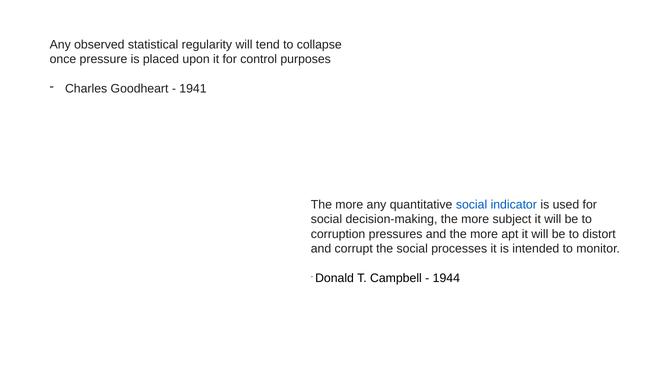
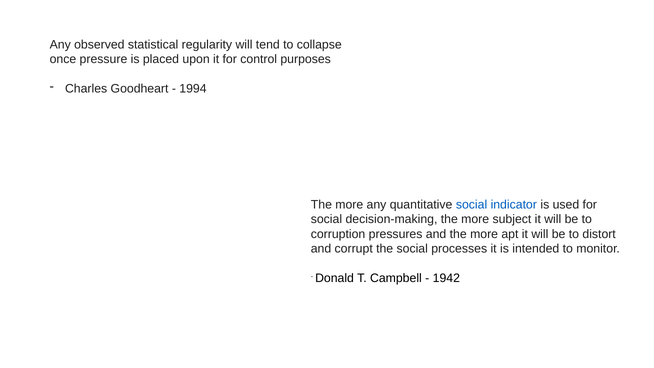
1941: 1941 -> 1994
1944: 1944 -> 1942
